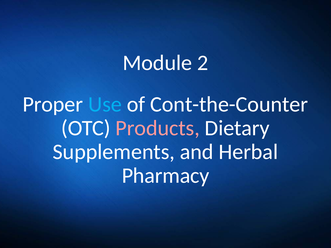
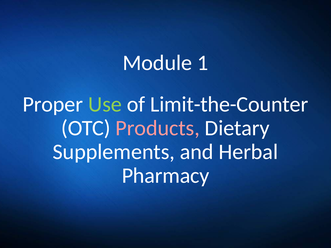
2: 2 -> 1
Use colour: light blue -> light green
Cont-the-Counter: Cont-the-Counter -> Limit-the-Counter
